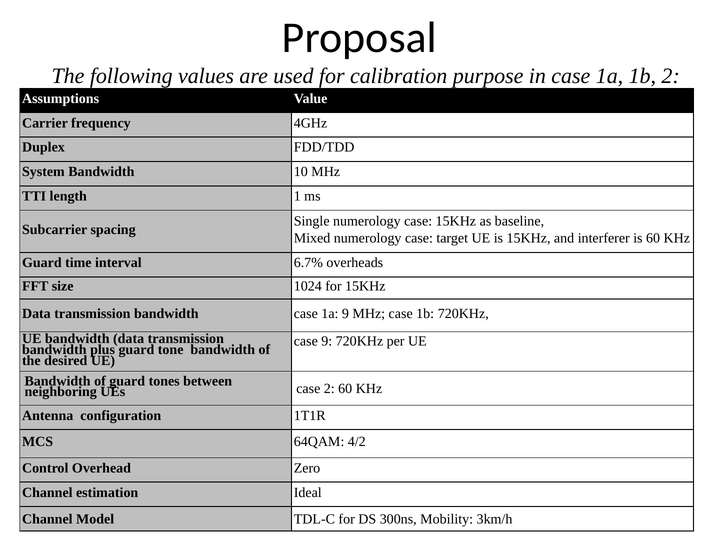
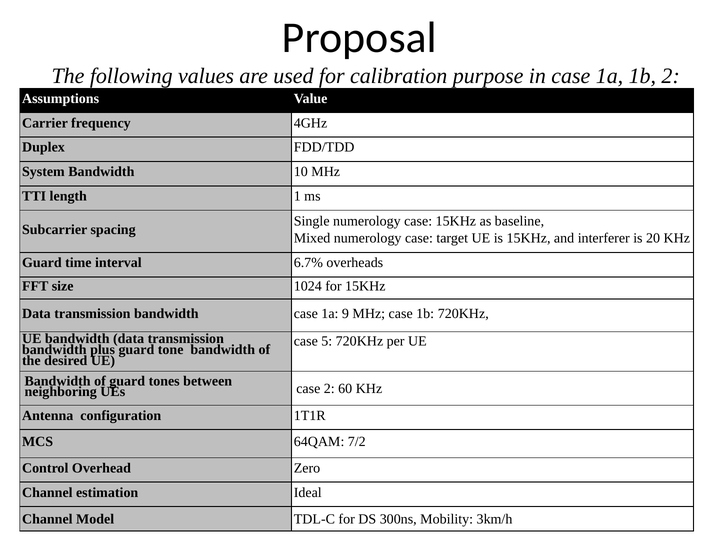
is 60: 60 -> 20
case 9: 9 -> 5
4/2: 4/2 -> 7/2
